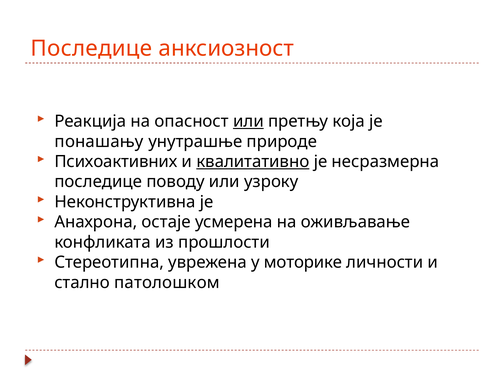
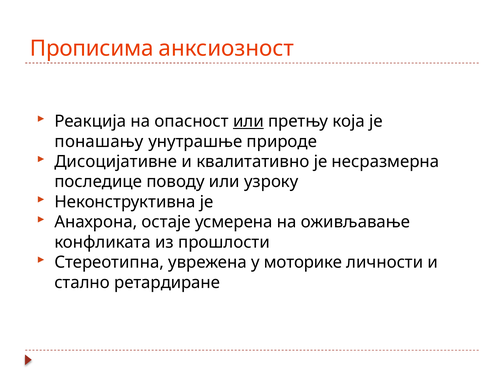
Последице at (91, 49): Последице -> Прописима
Психоактивних: Психоактивних -> Дисоцијативне
квалитативно underline: present -> none
патолошком: патолошком -> ретардиране
